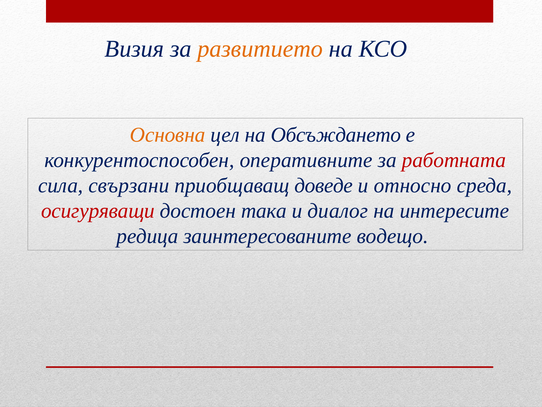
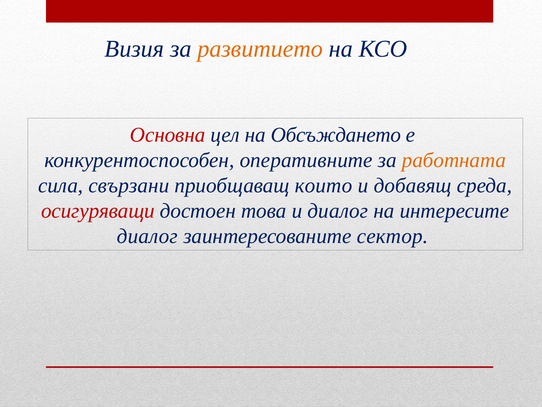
Основна colour: orange -> red
работната colour: red -> orange
доведе: доведе -> които
относно: относно -> добавящ
така: така -> това
редица at (147, 236): редица -> диалог
водещо: водещо -> сектор
